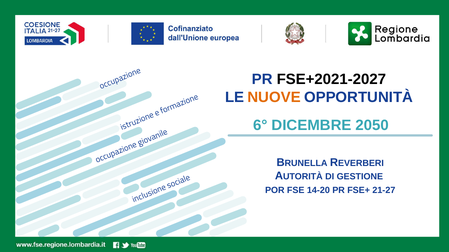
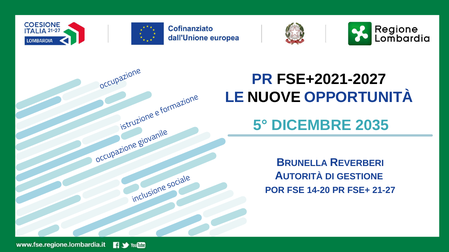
NUOVE colour: orange -> black
6°: 6° -> 5°
2050: 2050 -> 2035
